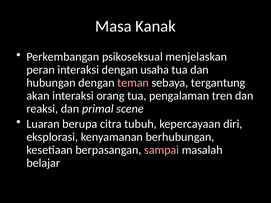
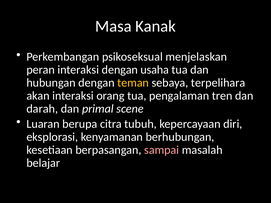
teman colour: pink -> yellow
tergantung: tergantung -> terpelihara
reaksi: reaksi -> darah
